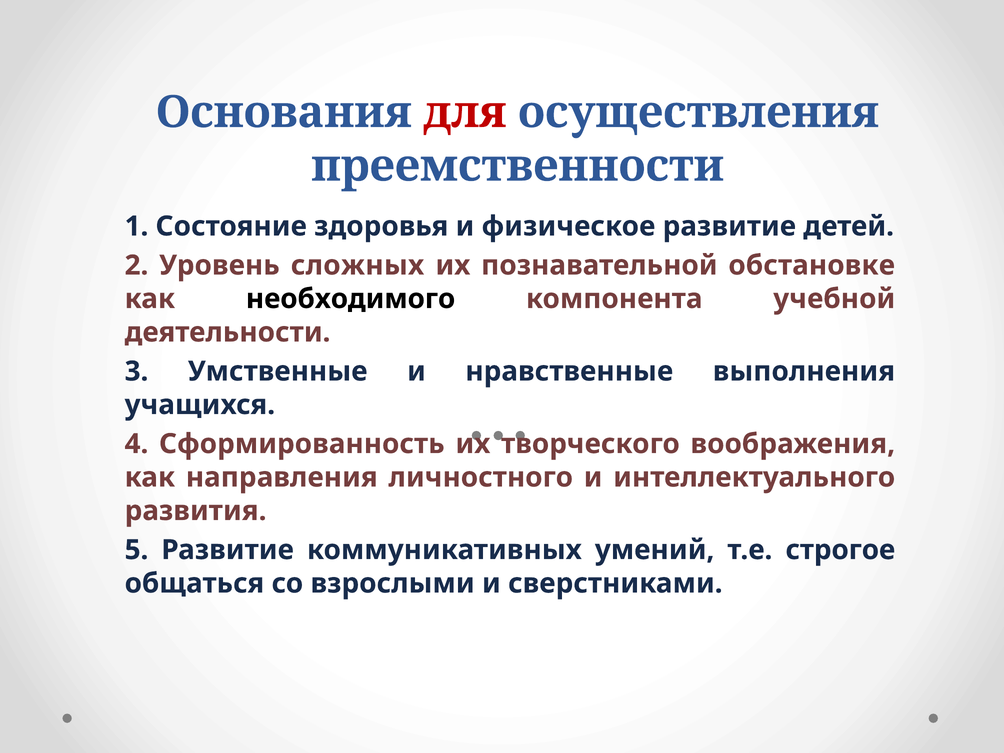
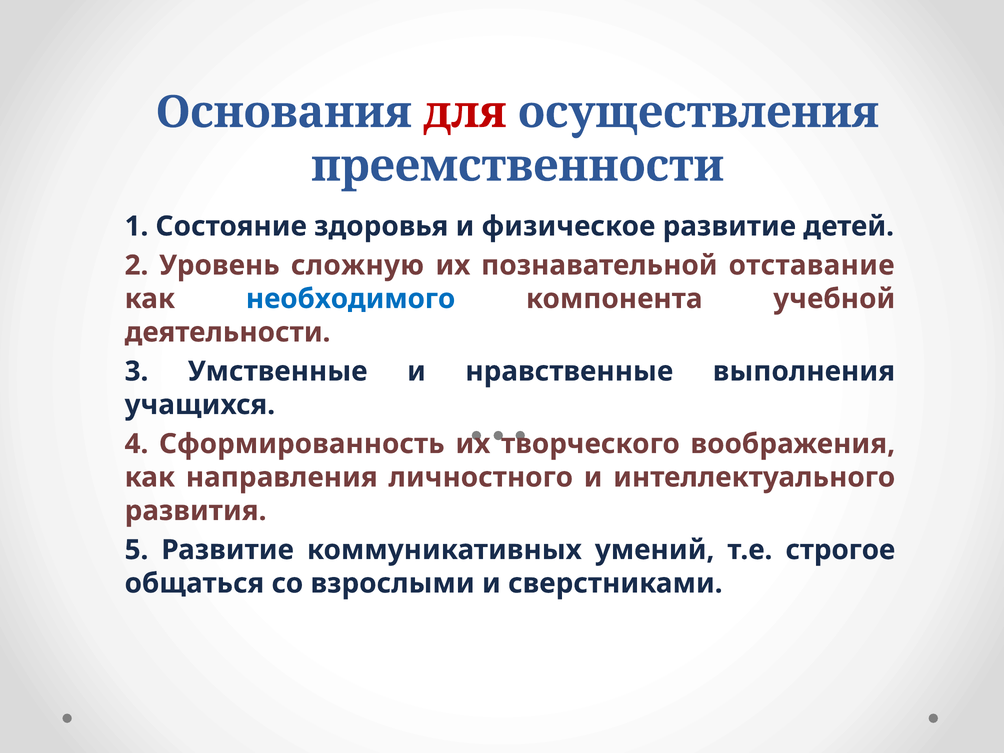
сложных: сложных -> сложную
обстановке: обстановке -> отставание
необходимого colour: black -> blue
